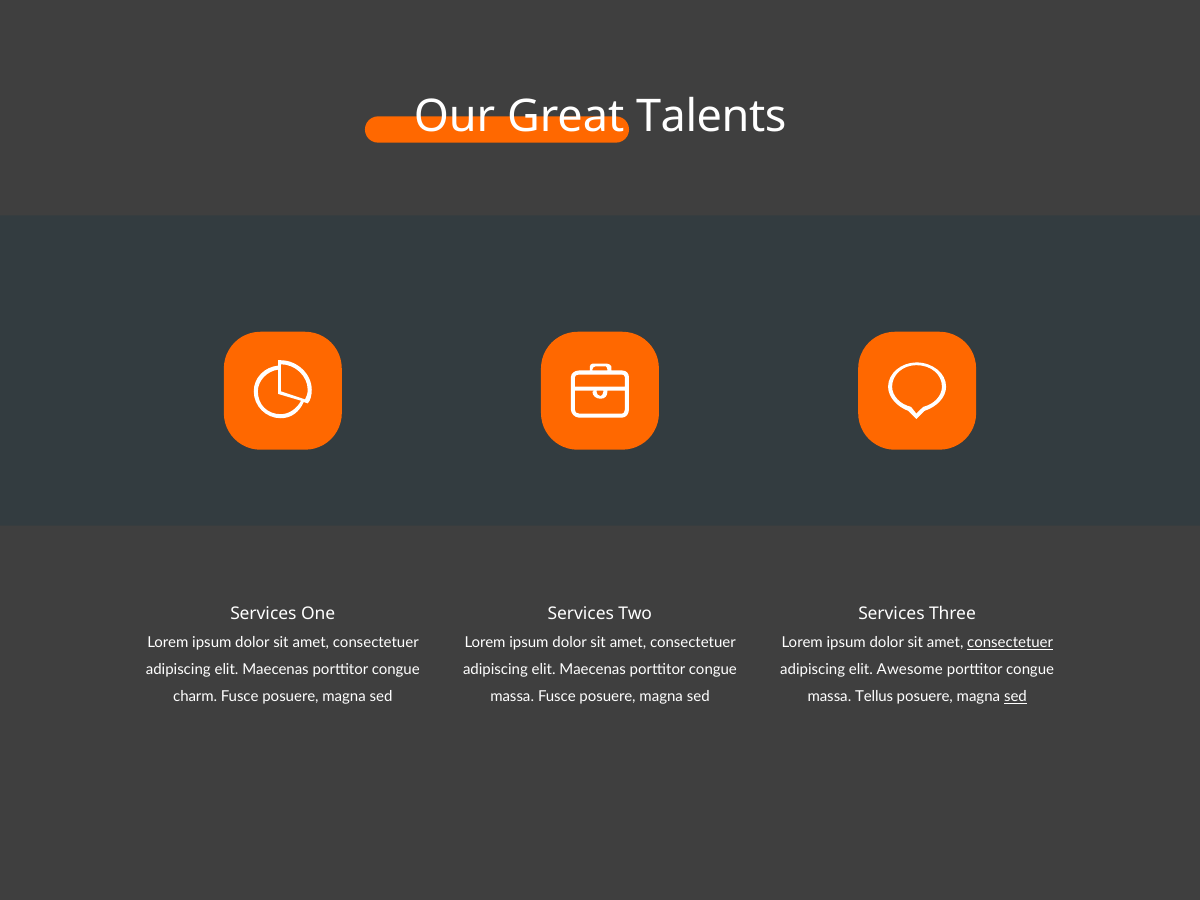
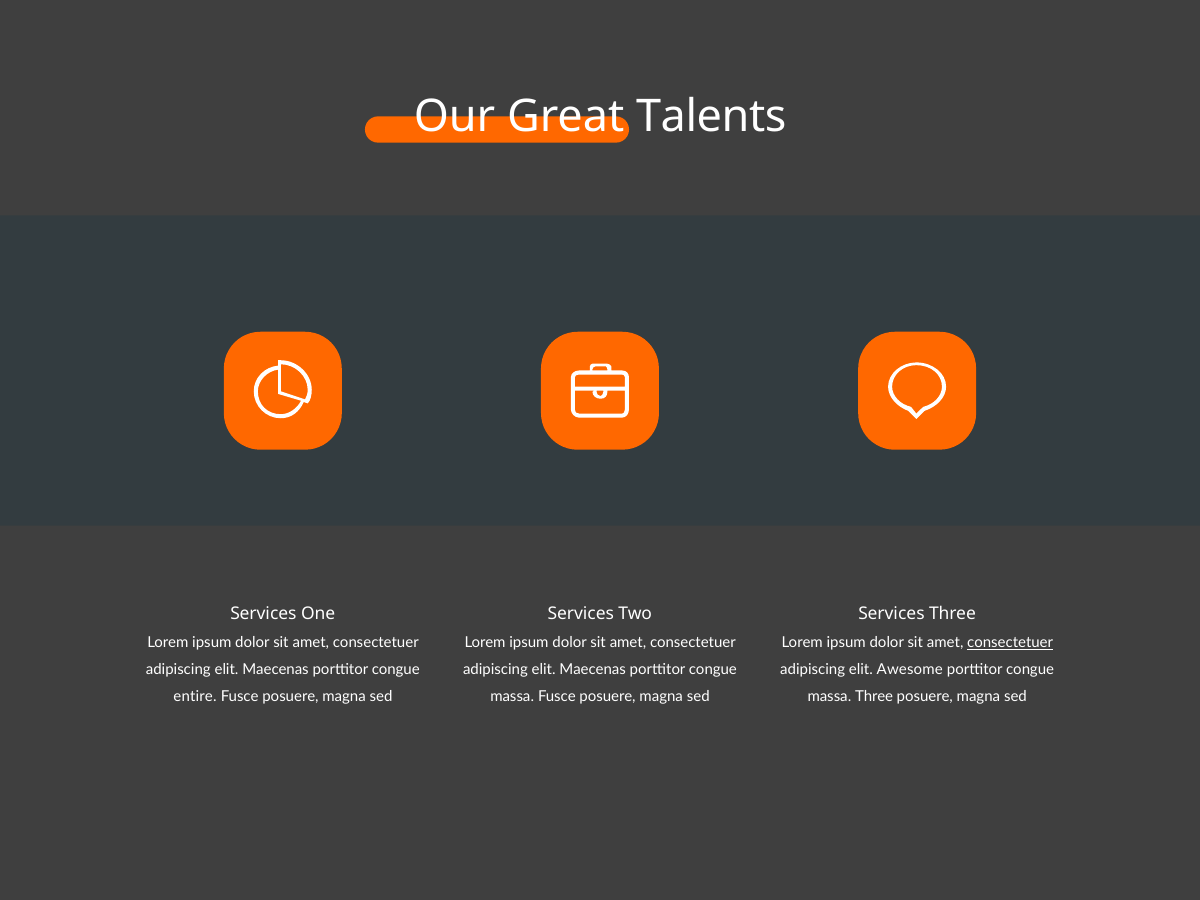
charm: charm -> entire
massa Tellus: Tellus -> Three
sed at (1015, 697) underline: present -> none
